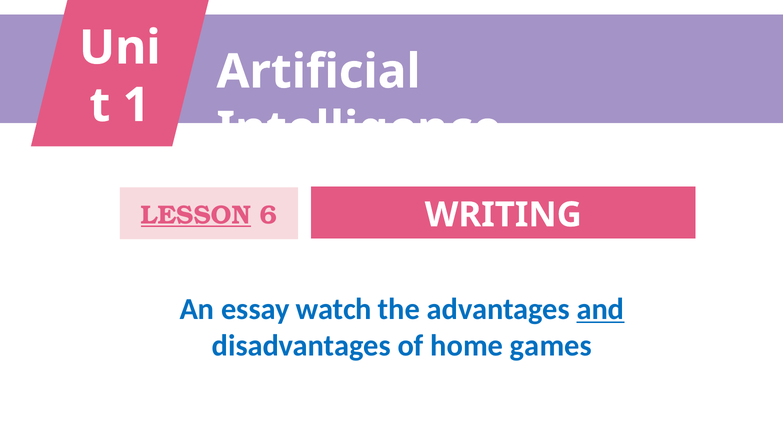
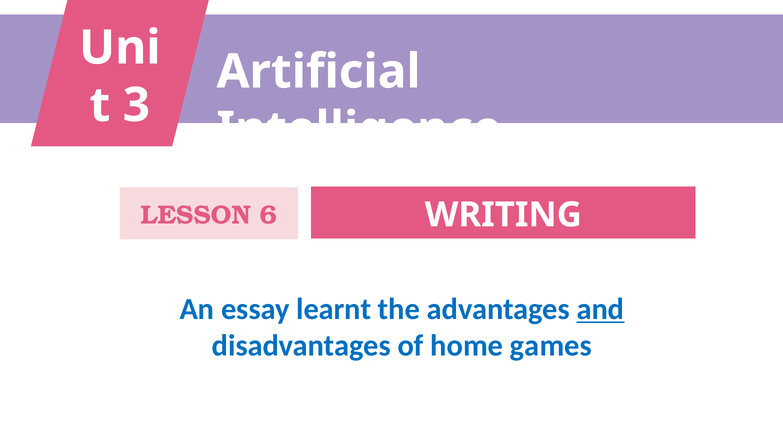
1: 1 -> 3
LESSON underline: present -> none
watch: watch -> learnt
